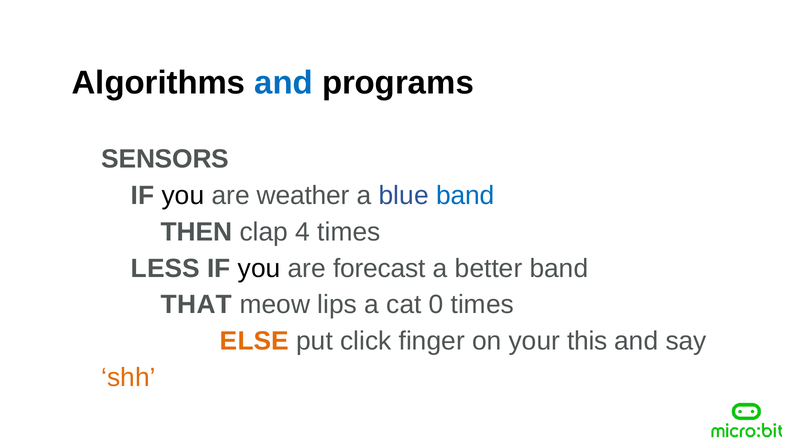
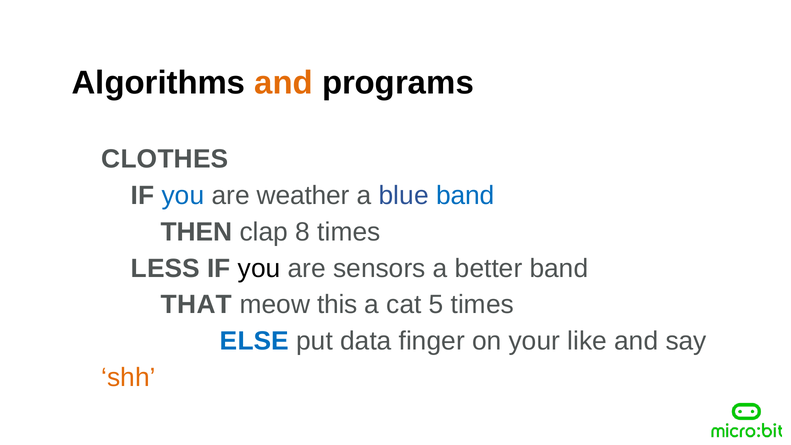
and at (284, 83) colour: blue -> orange
SENSORS: SENSORS -> CLOTHES
you at (183, 196) colour: black -> blue
4: 4 -> 8
forecast: forecast -> sensors
lips: lips -> this
0: 0 -> 5
ELSE colour: orange -> blue
click: click -> data
this: this -> like
